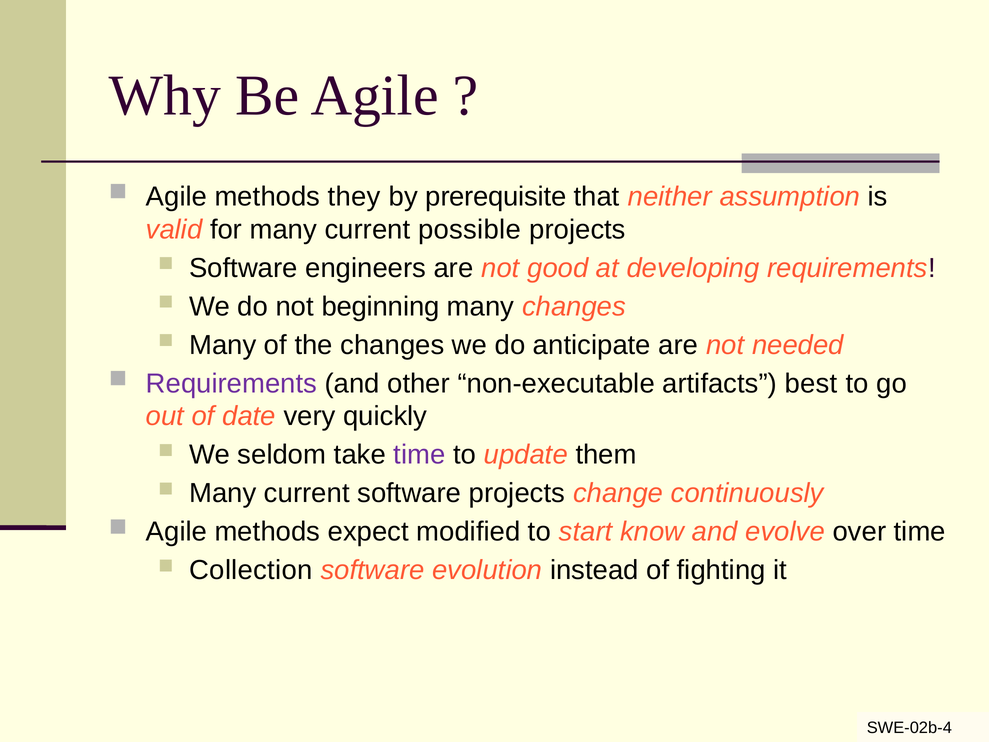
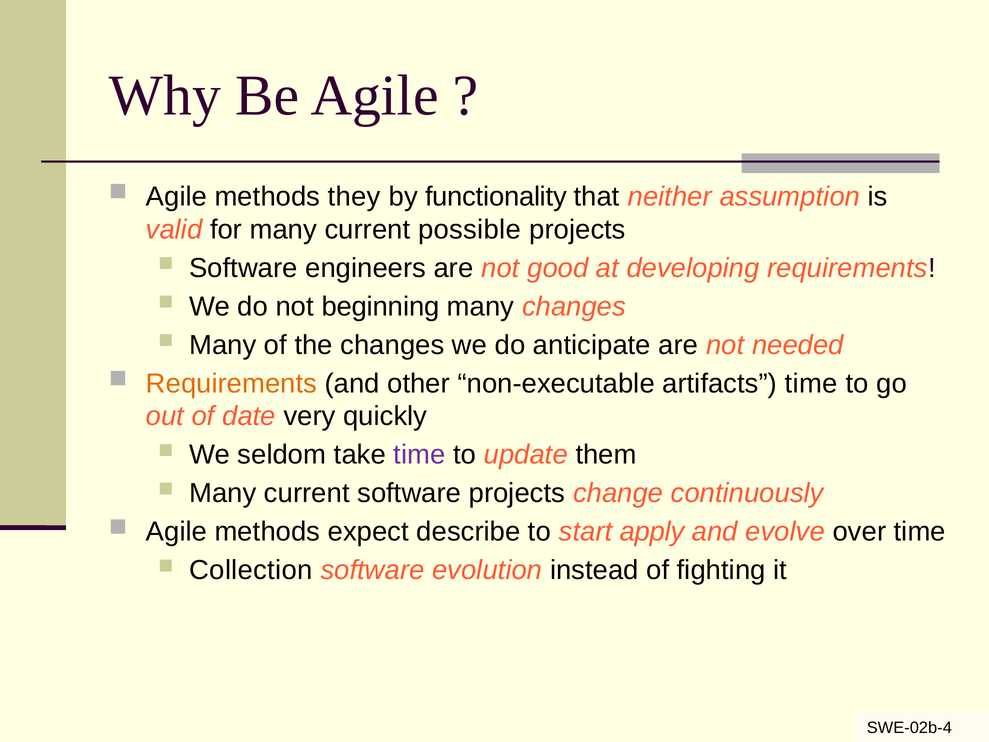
prerequisite: prerequisite -> functionality
Requirements at (231, 383) colour: purple -> orange
artifacts best: best -> time
modified: modified -> describe
know: know -> apply
